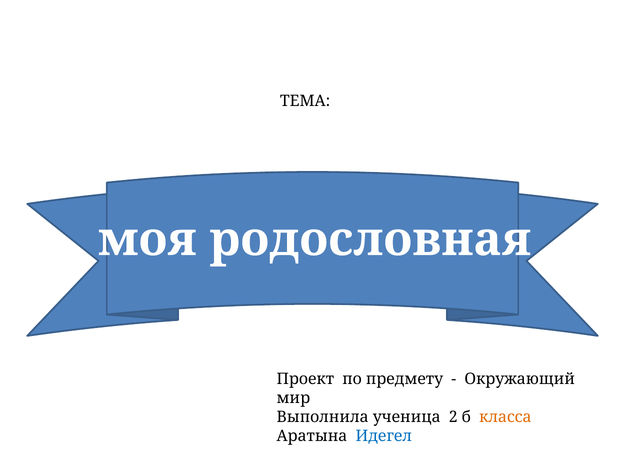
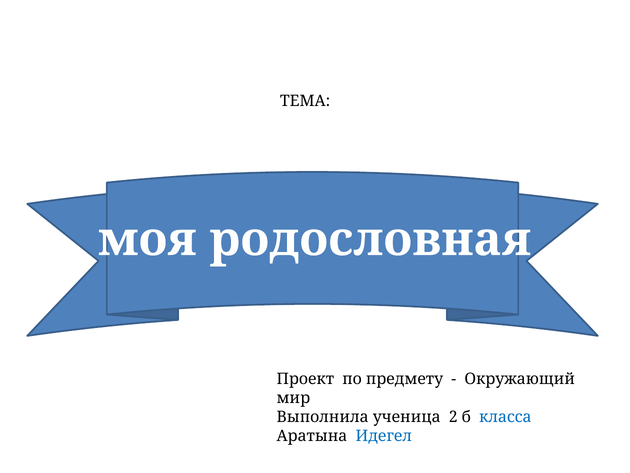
класса colour: orange -> blue
